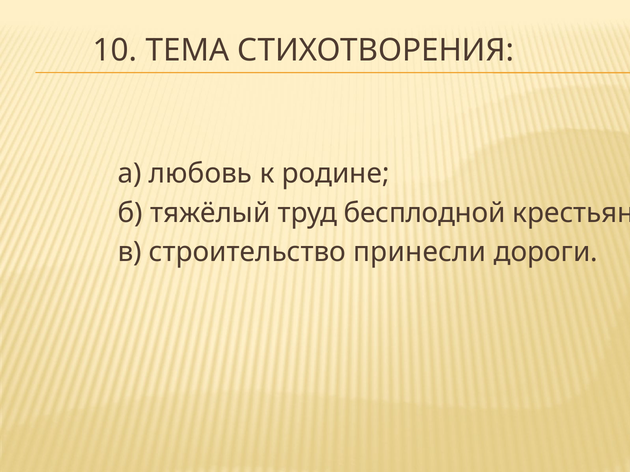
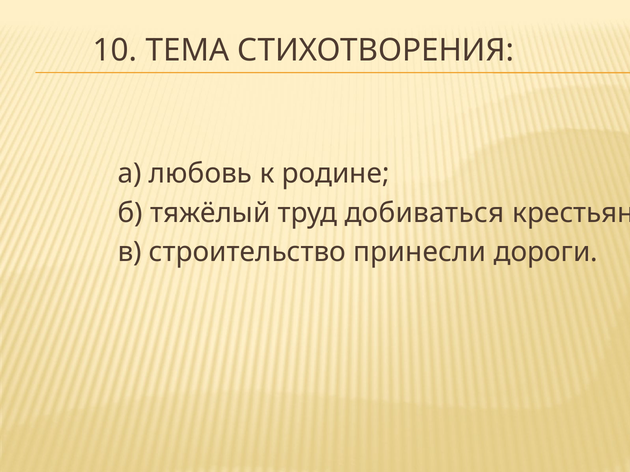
бесплодной: бесплодной -> добиваться
